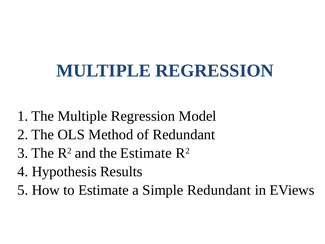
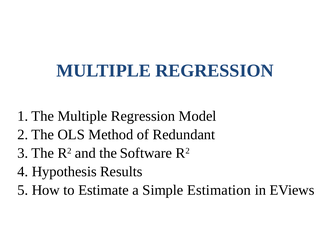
the Estimate: Estimate -> Software
Simple Redundant: Redundant -> Estimation
